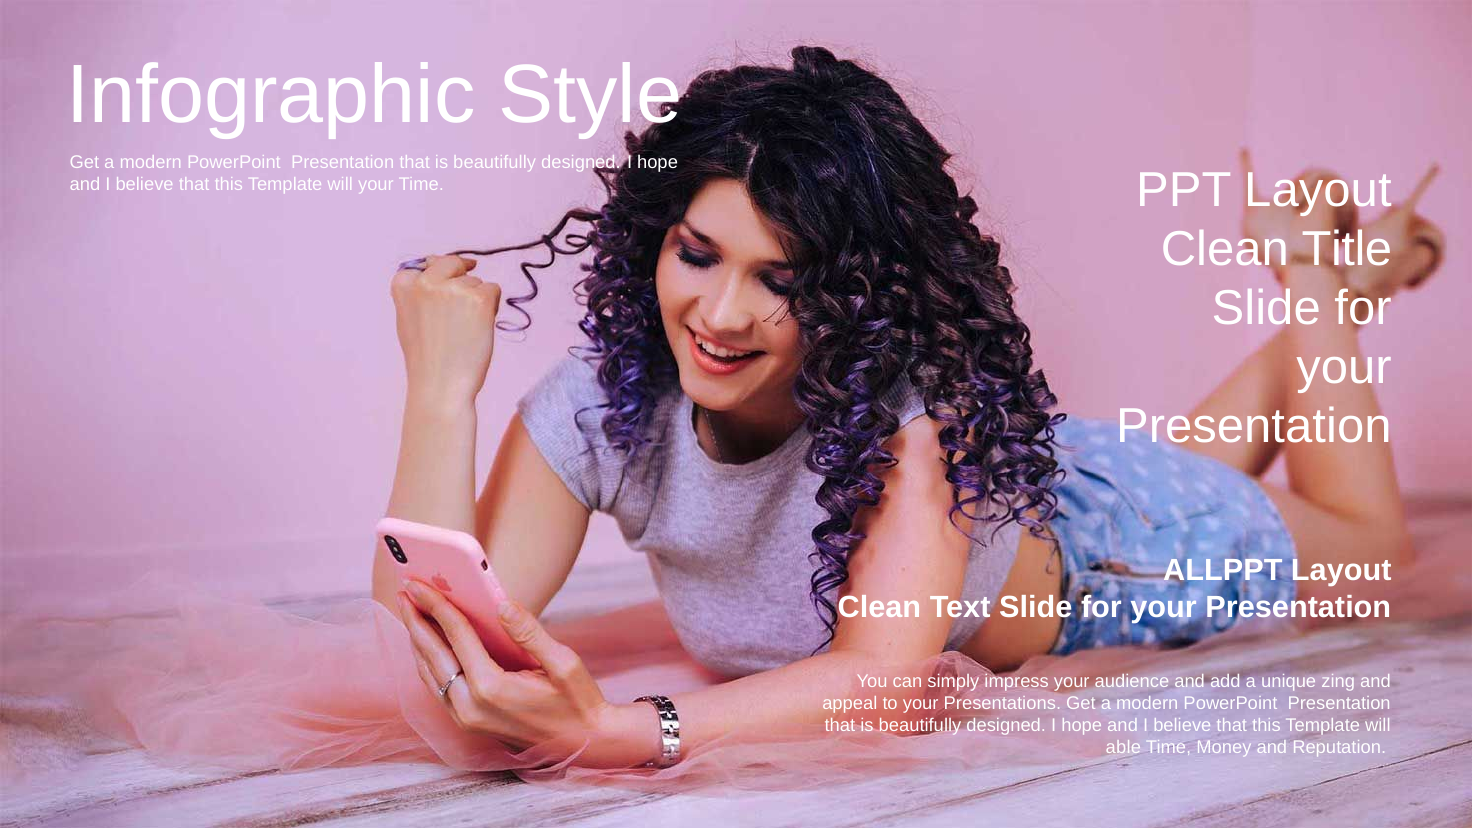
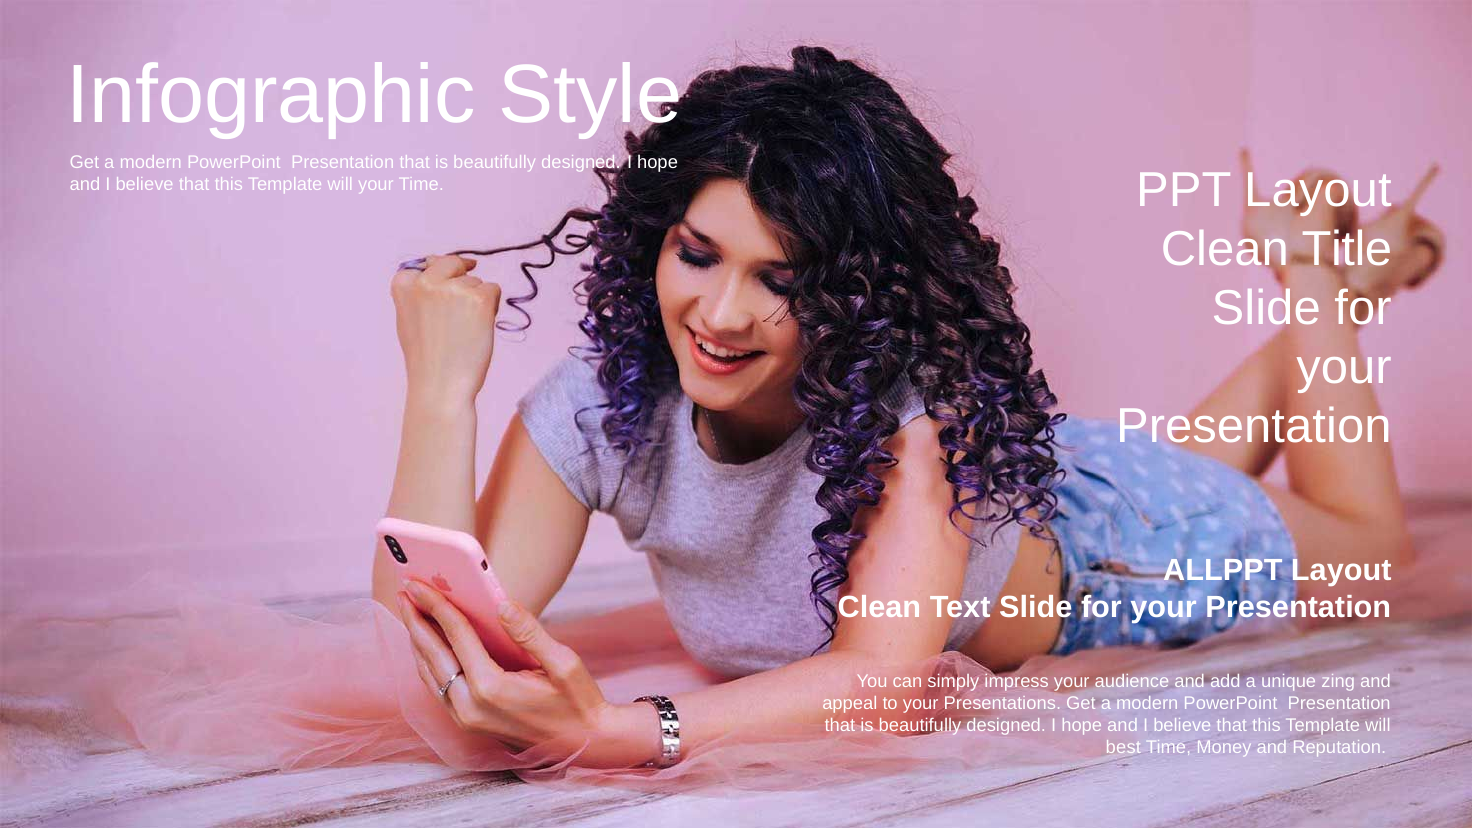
able: able -> best
